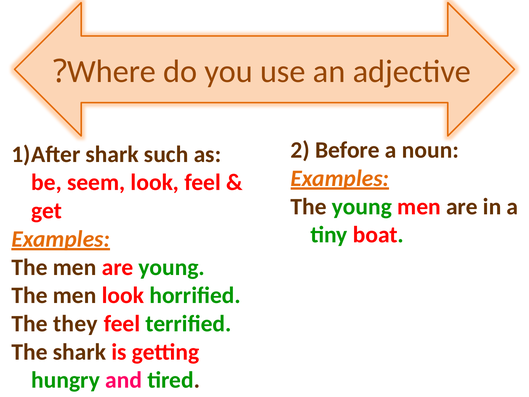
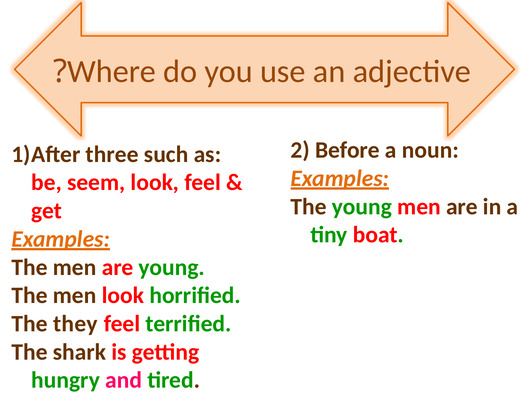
shark at (112, 154): shark -> three
